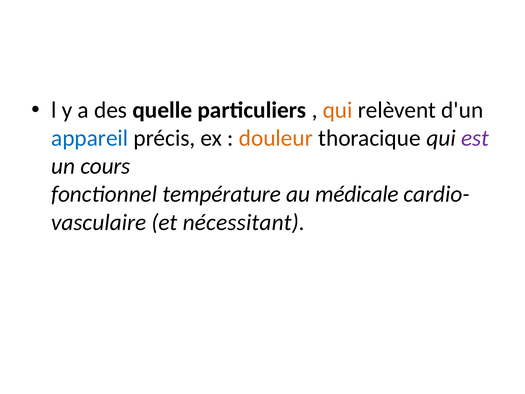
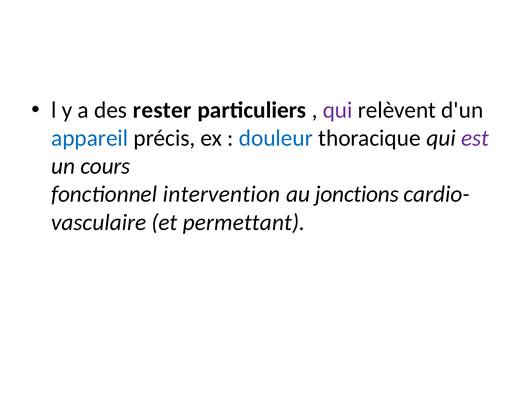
quelle: quelle -> rester
qui at (338, 110) colour: orange -> purple
douleur colour: orange -> blue
température: température -> intervention
médicale: médicale -> jonctions
nécessitant: nécessitant -> permettant
